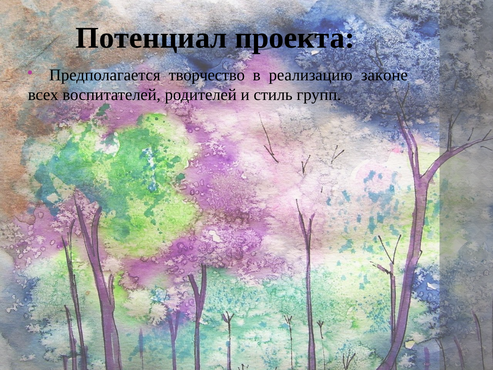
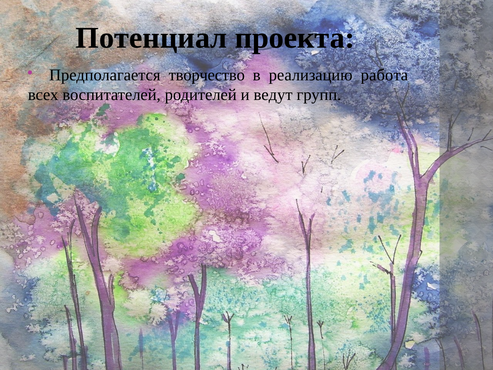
законе: законе -> работа
стиль: стиль -> ведут
